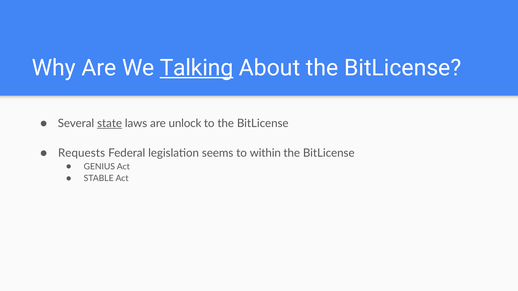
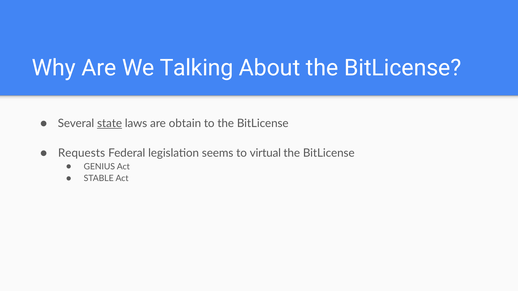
Talking underline: present -> none
unlock: unlock -> obtain
within: within -> virtual
